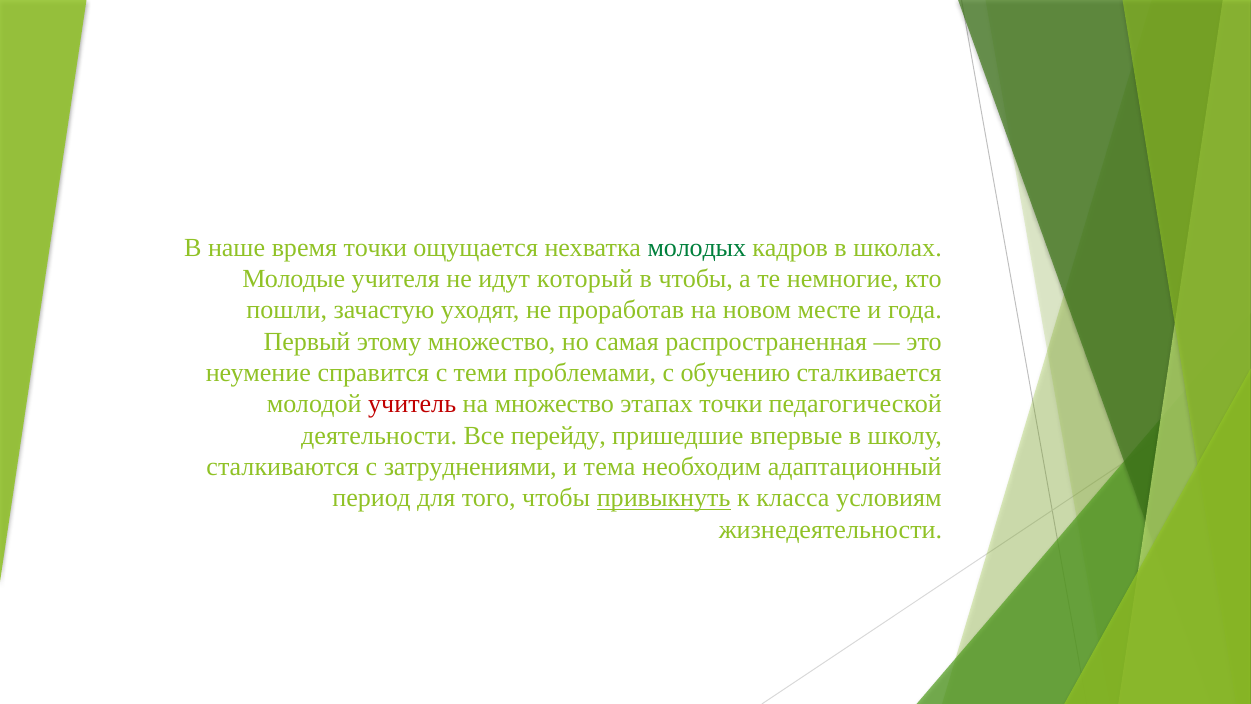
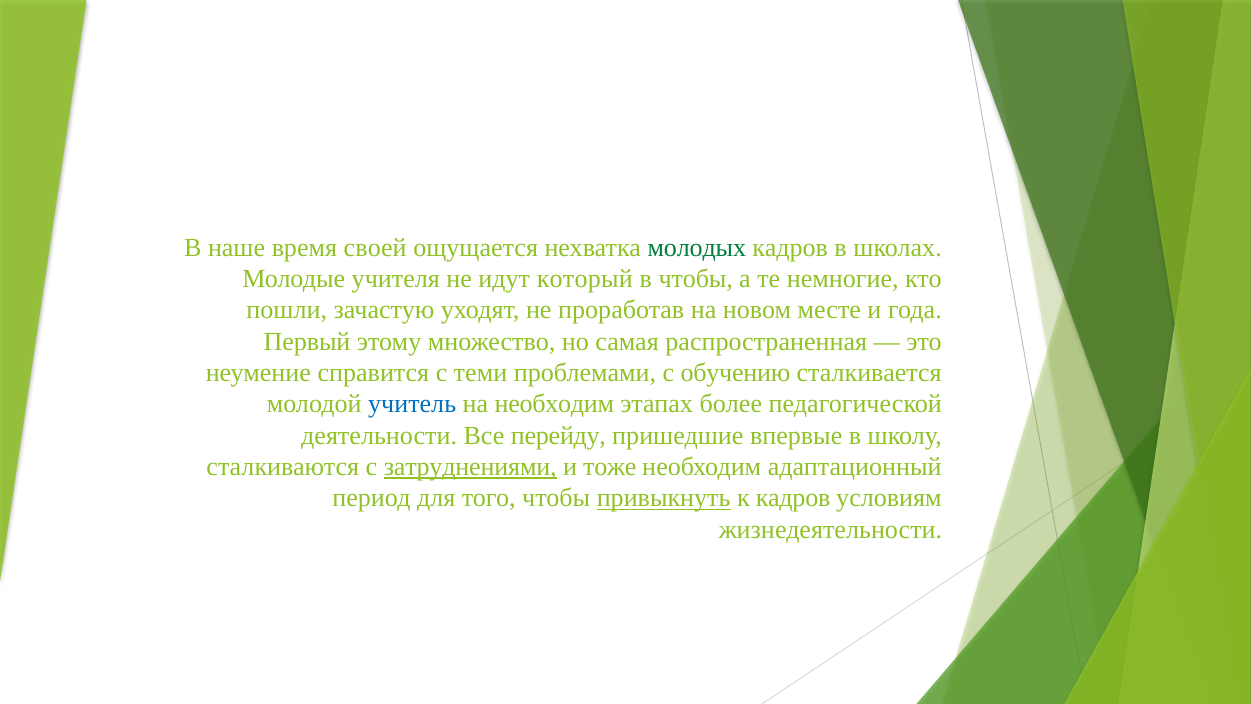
время точки: точки -> своей
учитель colour: red -> blue
на множество: множество -> необходим
этапах точки: точки -> более
затруднениями underline: none -> present
тема: тема -> тоже
к класса: класса -> кадров
